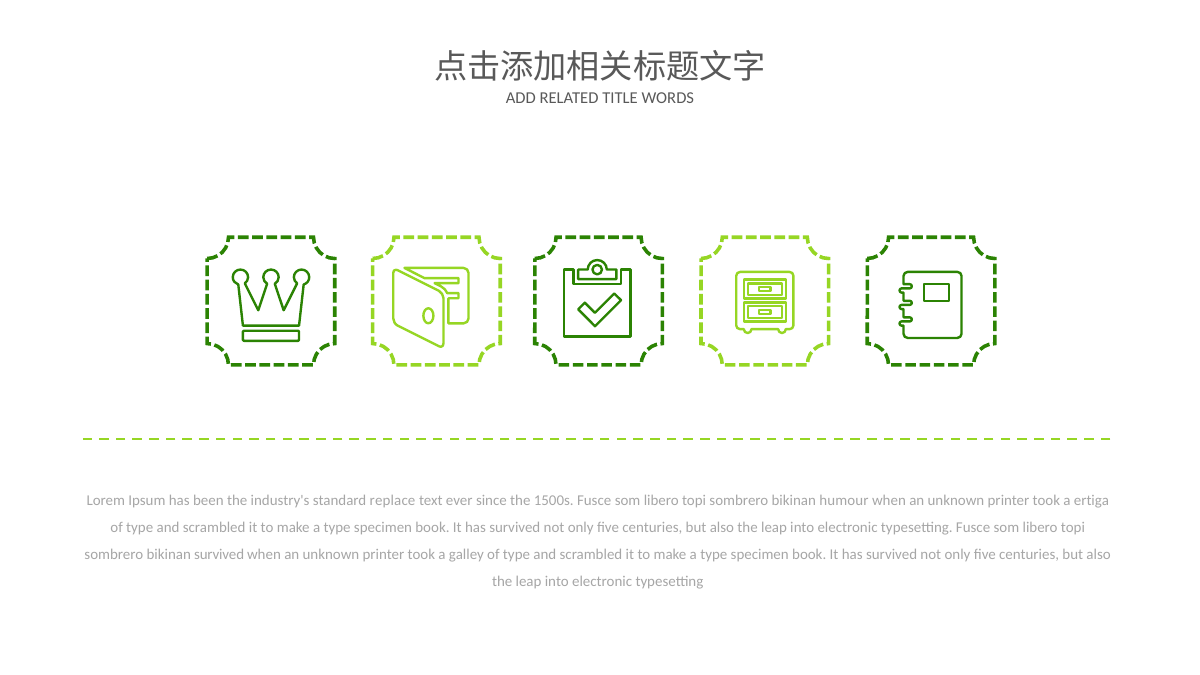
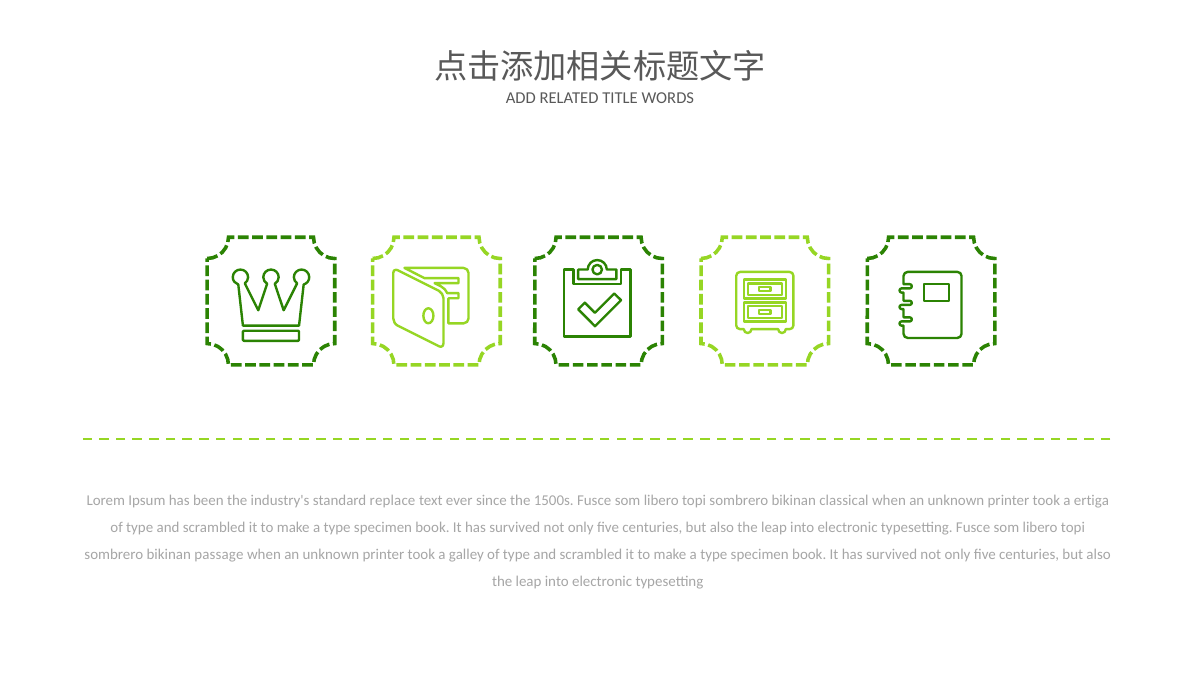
humour: humour -> classical
bikinan survived: survived -> passage
